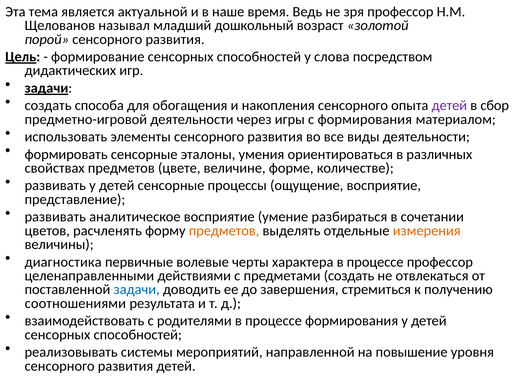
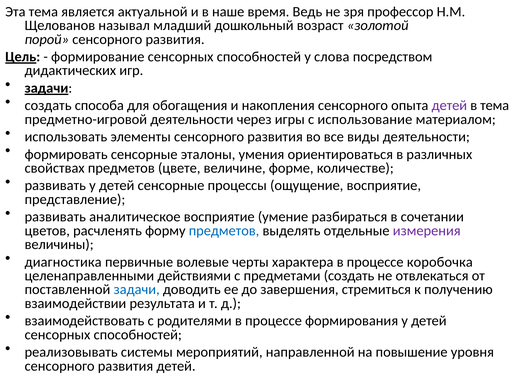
в сбор: сбор -> тема
с формирования: формирования -> использование
предметов at (224, 231) colour: orange -> blue
измерения colour: orange -> purple
процессе профессор: профессор -> коробочка
соотношениями: соотношениями -> взаимодействии
